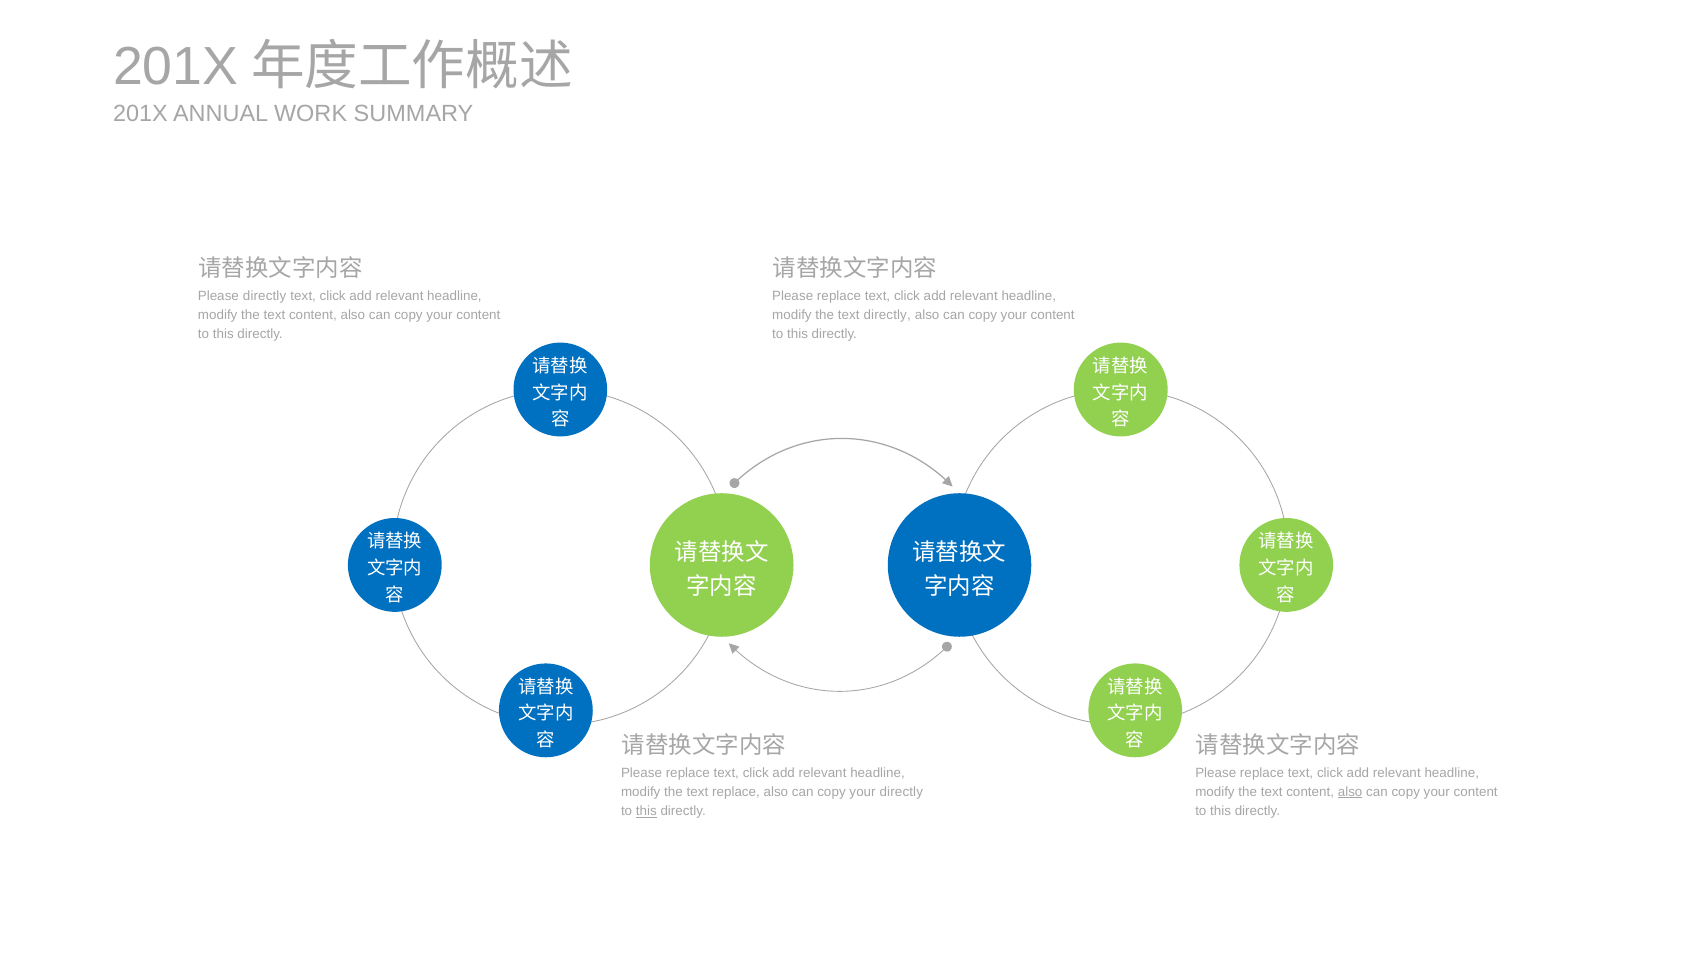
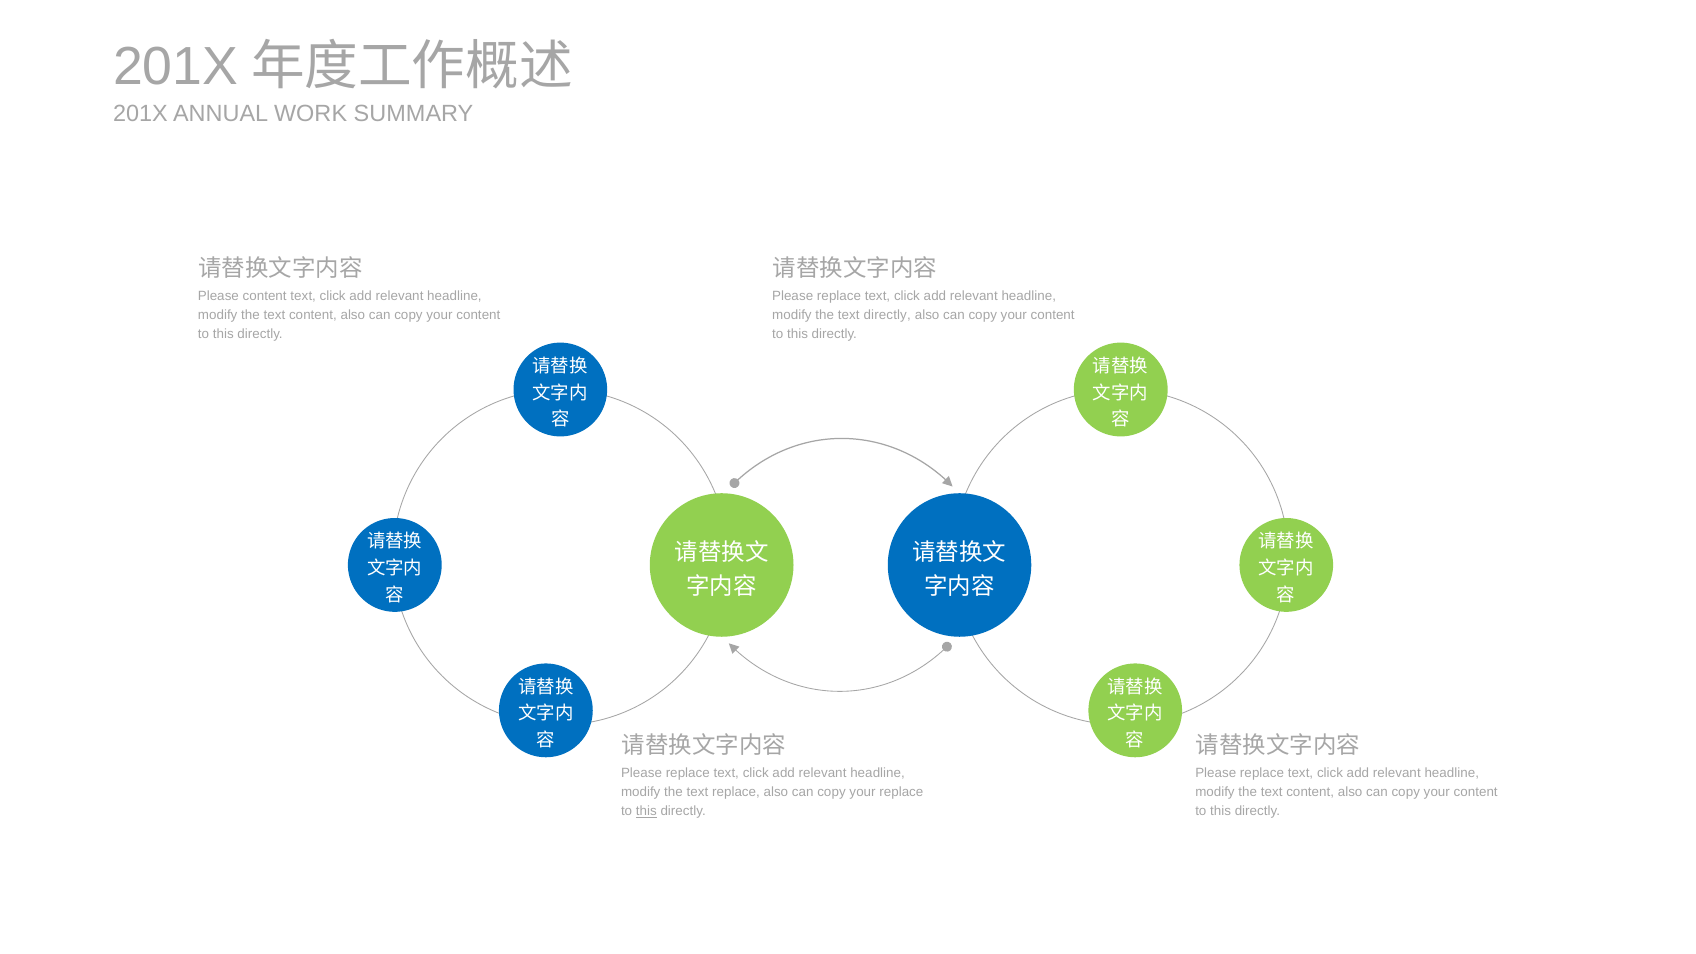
Please directly: directly -> content
your directly: directly -> replace
also at (1350, 792) underline: present -> none
